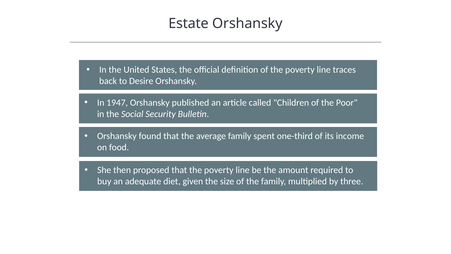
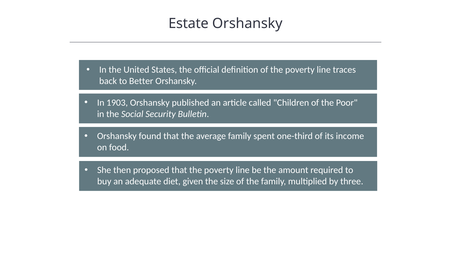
Desire: Desire -> Better
1947: 1947 -> 1903
